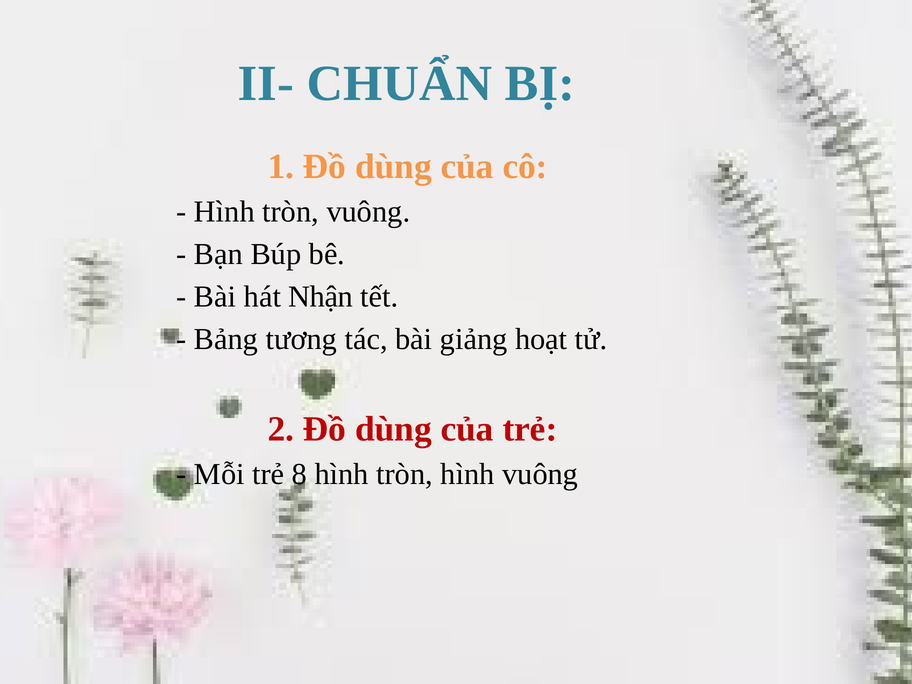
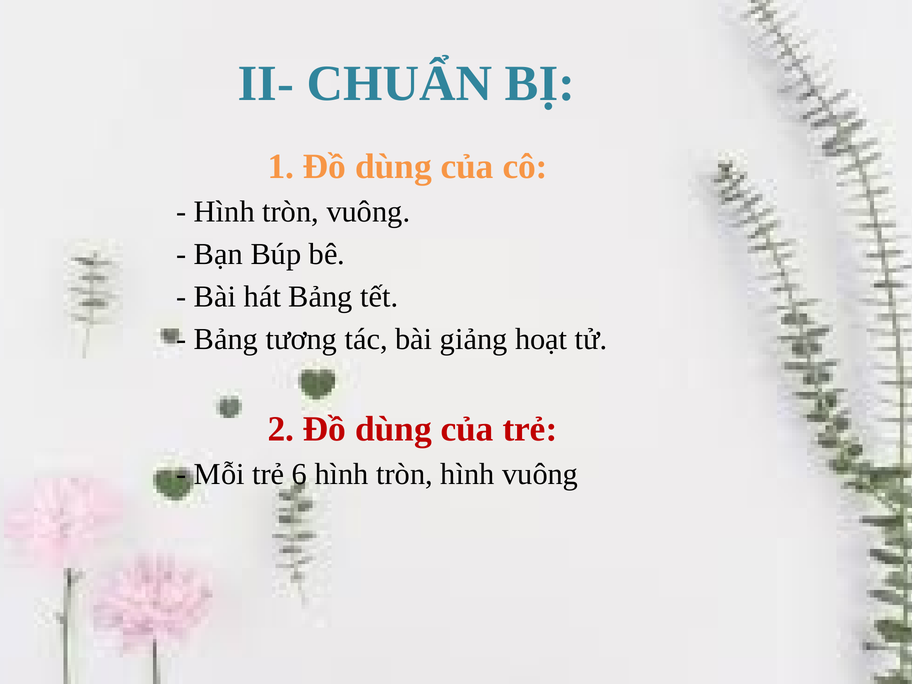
hát Nhận: Nhận -> Bảng
8: 8 -> 6
